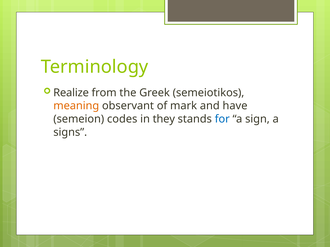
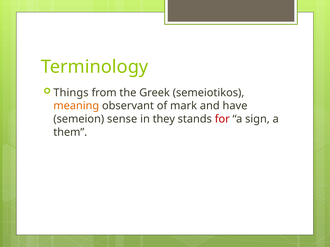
Realize: Realize -> Things
codes: codes -> sense
for colour: blue -> red
signs: signs -> them
